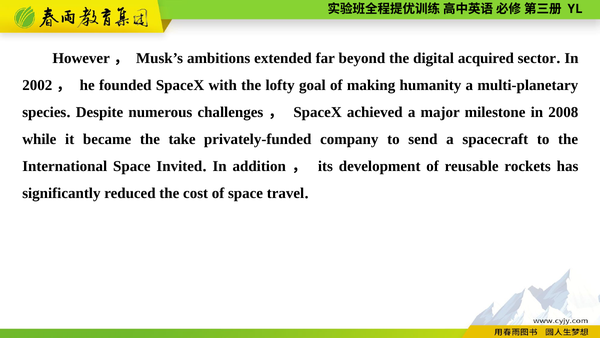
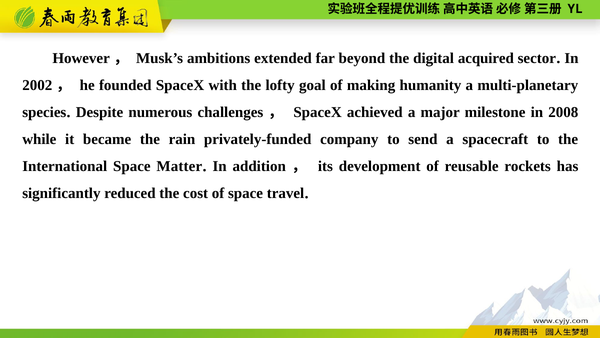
take: take -> rain
Invited: Invited -> Matter
